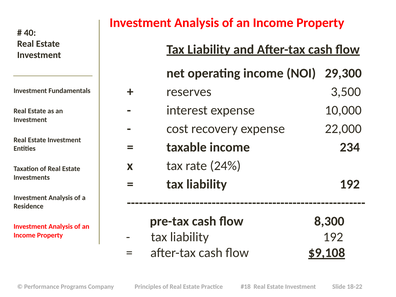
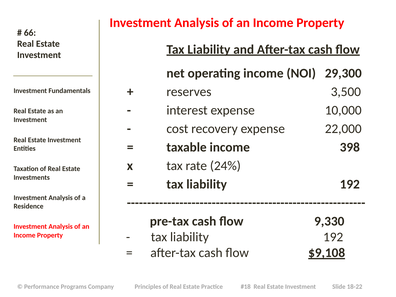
40: 40 -> 66
234: 234 -> 398
8,300: 8,300 -> 9,330
